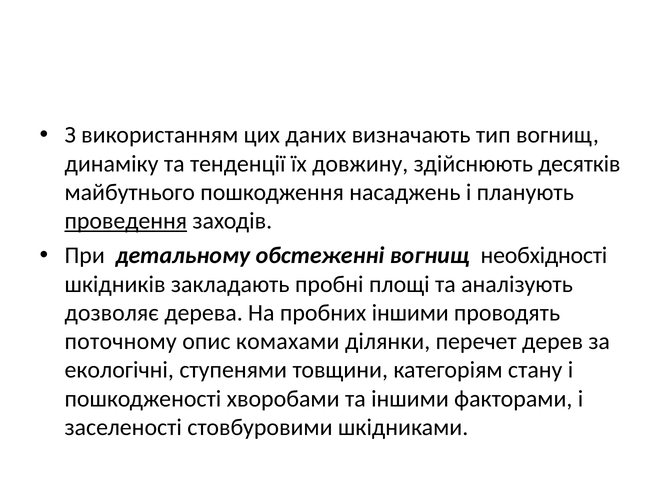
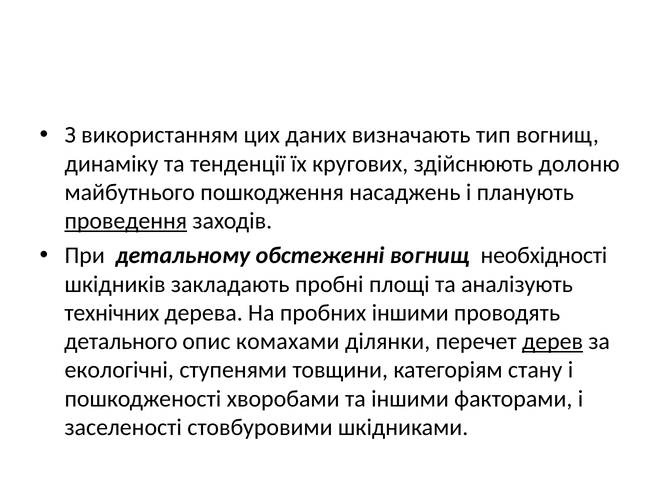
довжину: довжину -> кругових
десятків: десятків -> долоню
дозволяє: дозволяє -> технічних
поточному: поточному -> детального
дерев underline: none -> present
